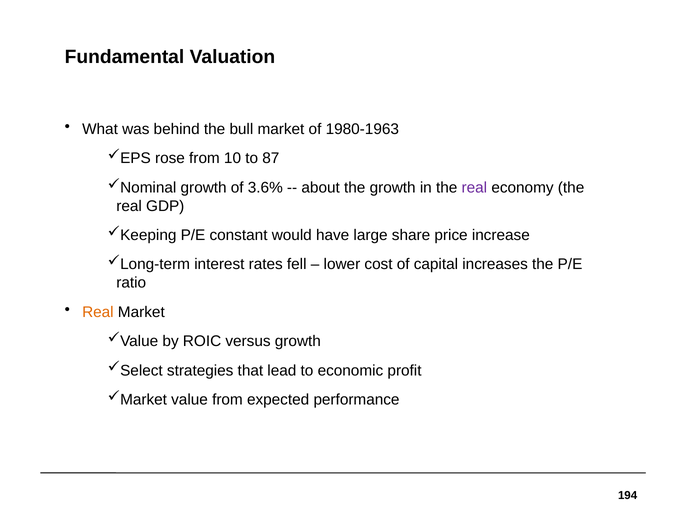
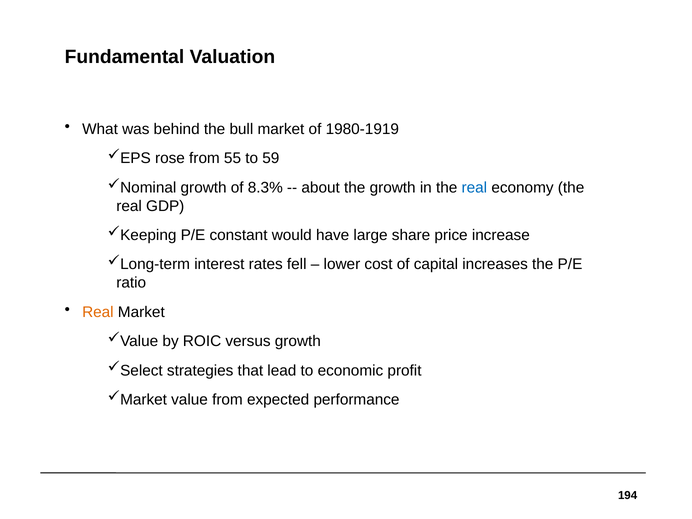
1980-1963: 1980-1963 -> 1980-1919
10: 10 -> 55
87: 87 -> 59
3.6%: 3.6% -> 8.3%
real at (474, 188) colour: purple -> blue
